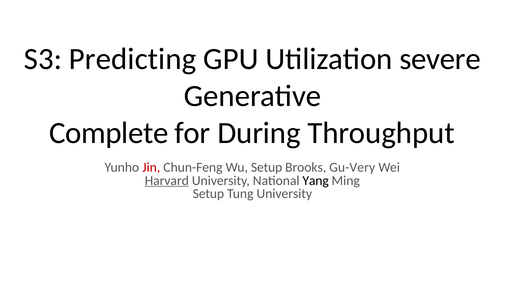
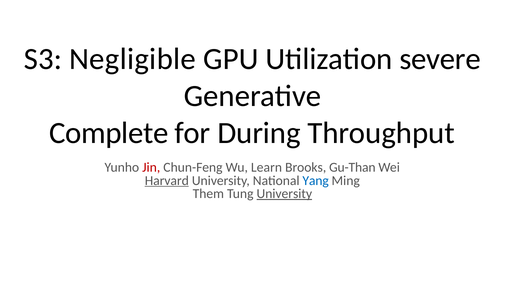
Predicting: Predicting -> Negligible
Wu Setup: Setup -> Learn
Gu-Very: Gu-Very -> Gu-Than
Yang colour: black -> blue
Setup at (208, 194): Setup -> Them
University at (284, 194) underline: none -> present
